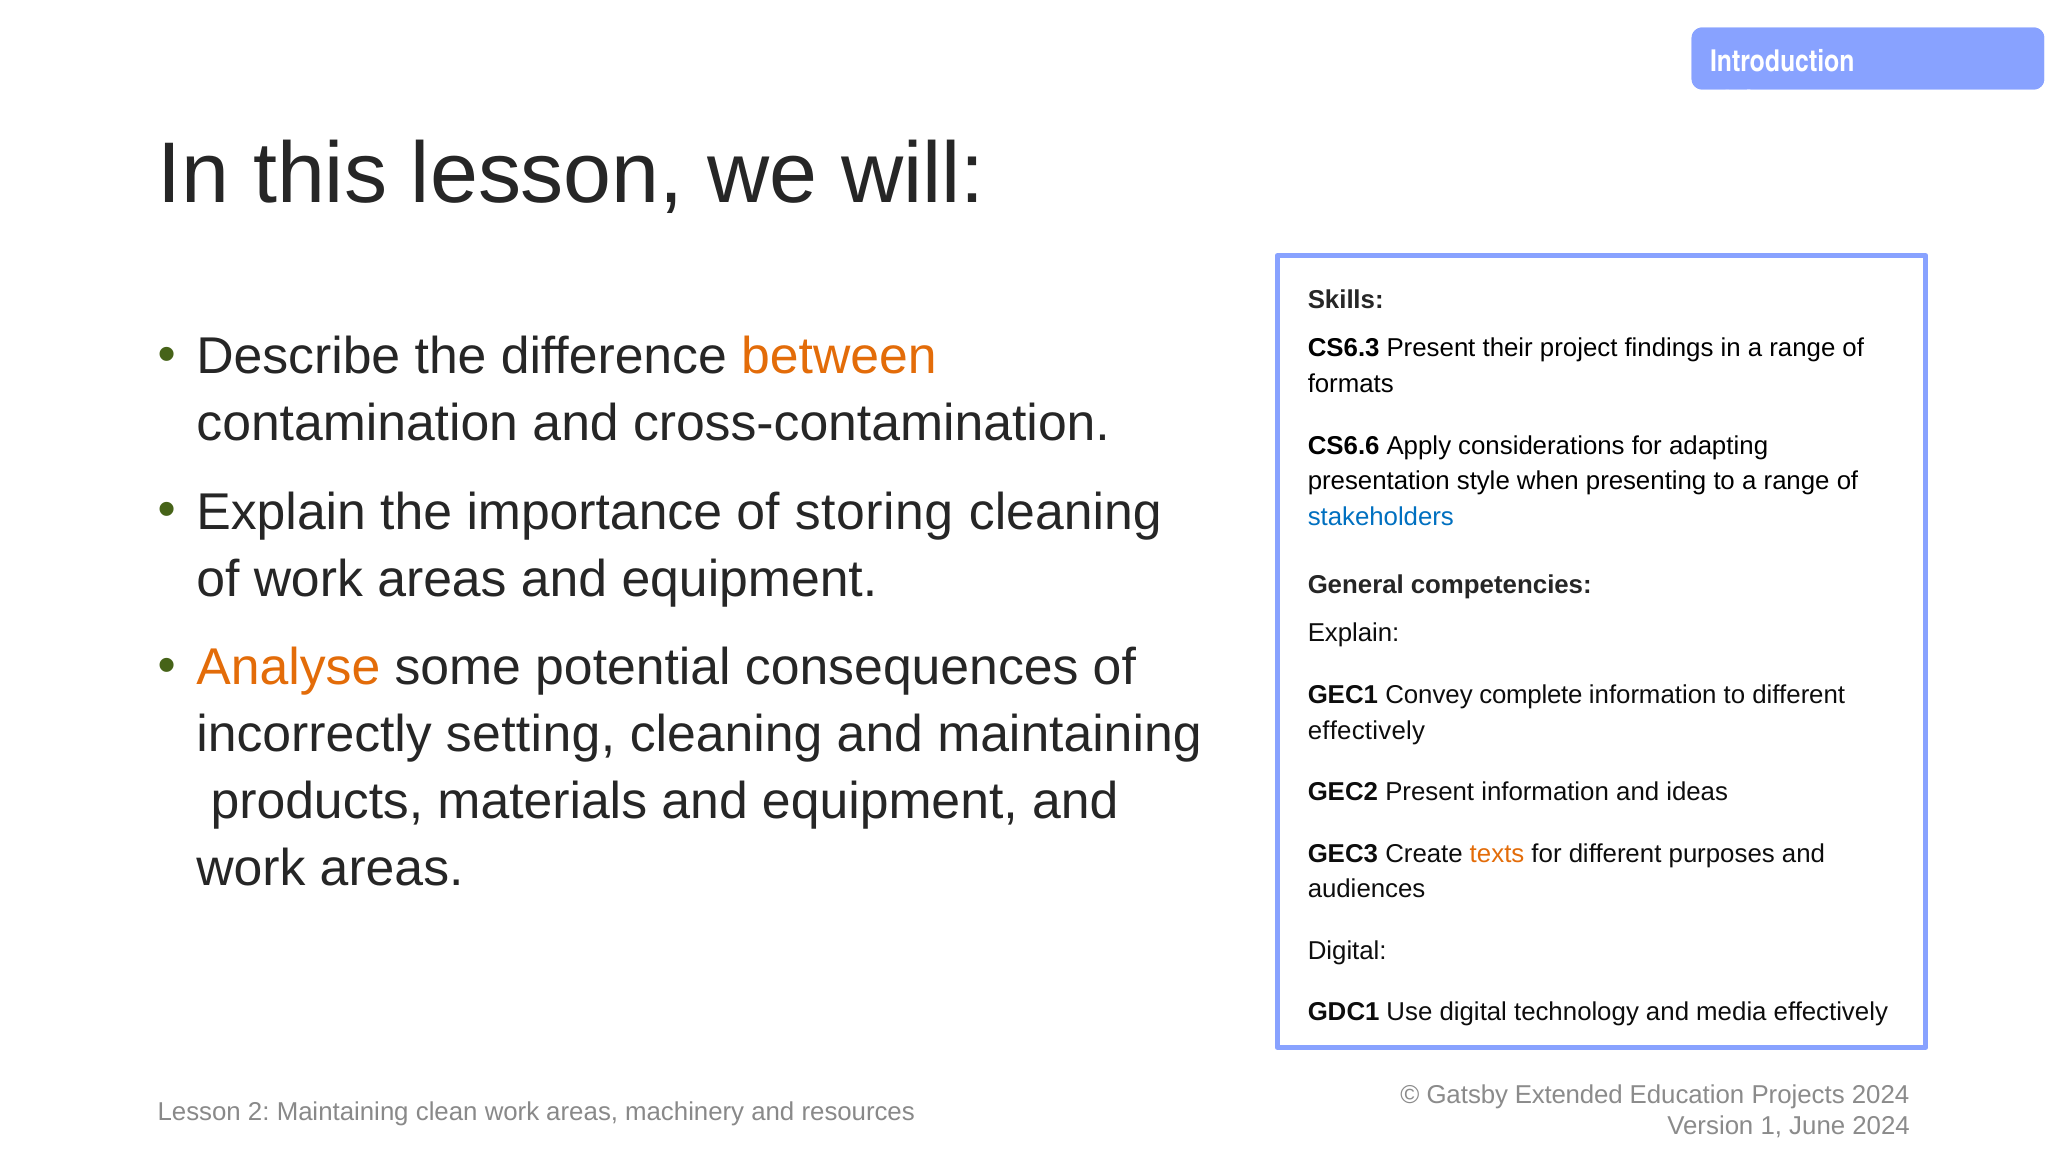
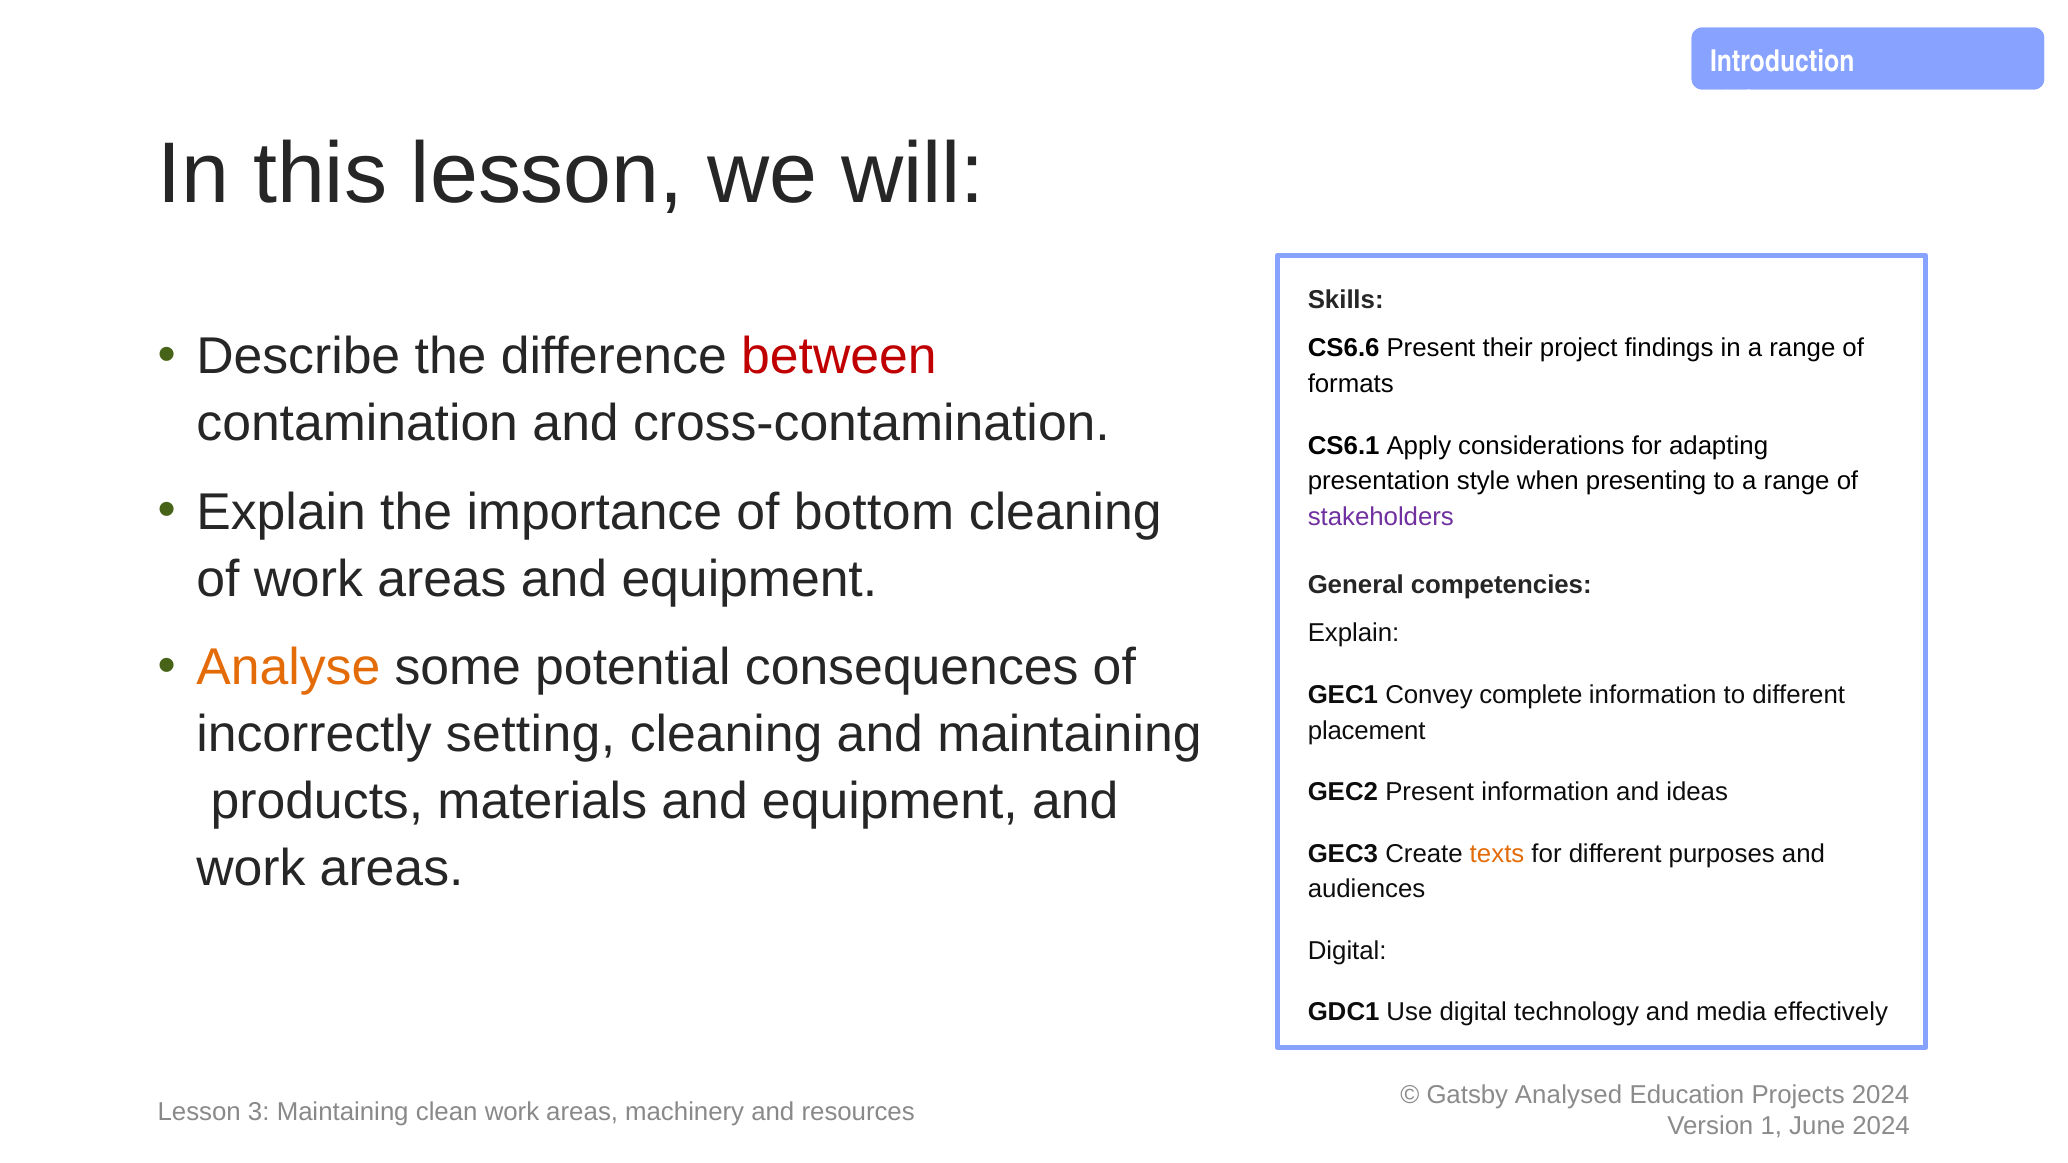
between colour: orange -> red
CS6.3: CS6.3 -> CS6.6
CS6.6: CS6.6 -> CS6.1
storing: storing -> bottom
stakeholders colour: blue -> purple
effectively at (1366, 731): effectively -> placement
Extended: Extended -> Analysed
2: 2 -> 3
